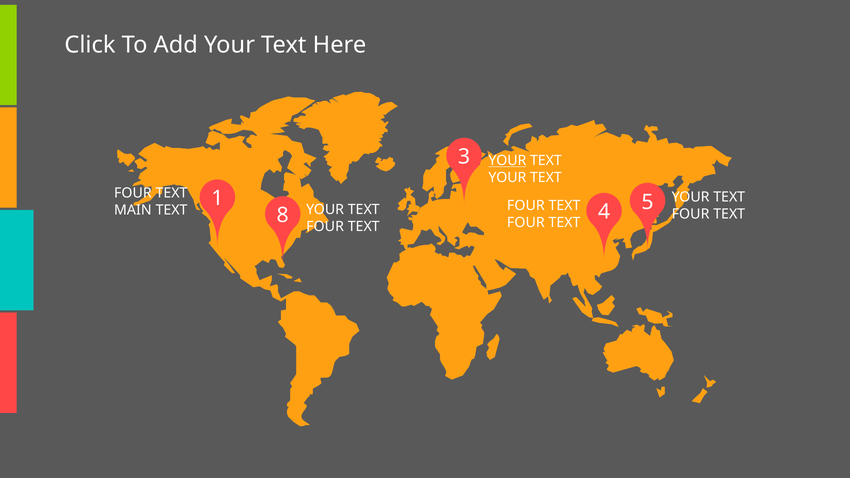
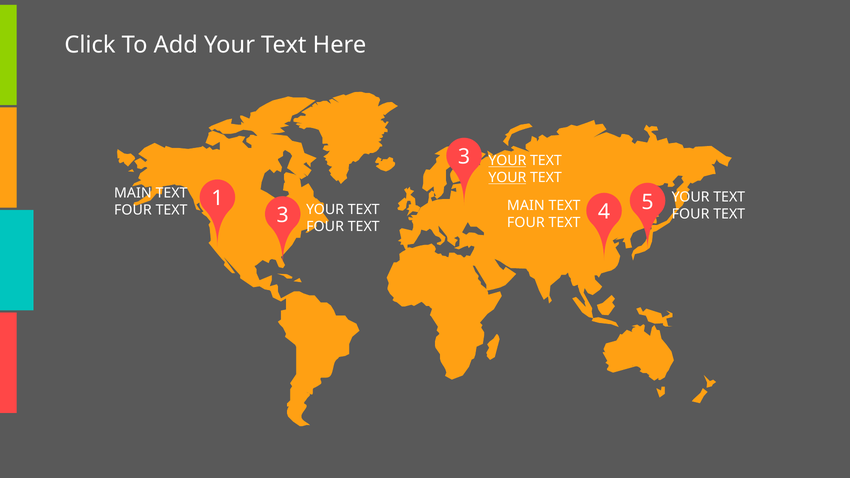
YOUR at (507, 178) underline: none -> present
FOUR at (133, 193): FOUR -> MAIN
FOUR at (526, 206): FOUR -> MAIN
MAIN at (133, 210): MAIN -> FOUR
8 at (283, 215): 8 -> 3
